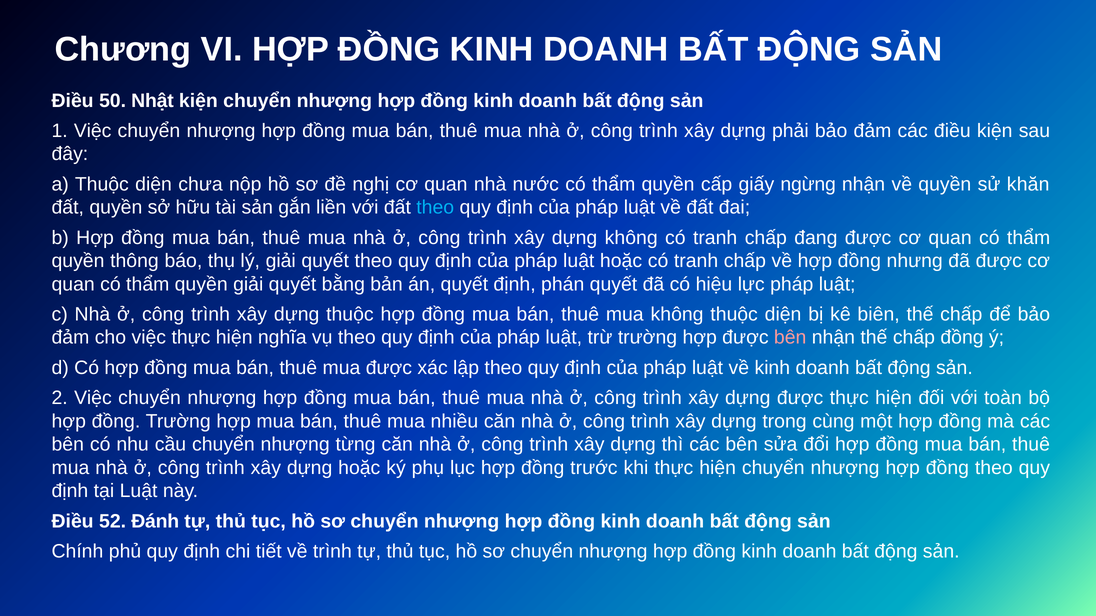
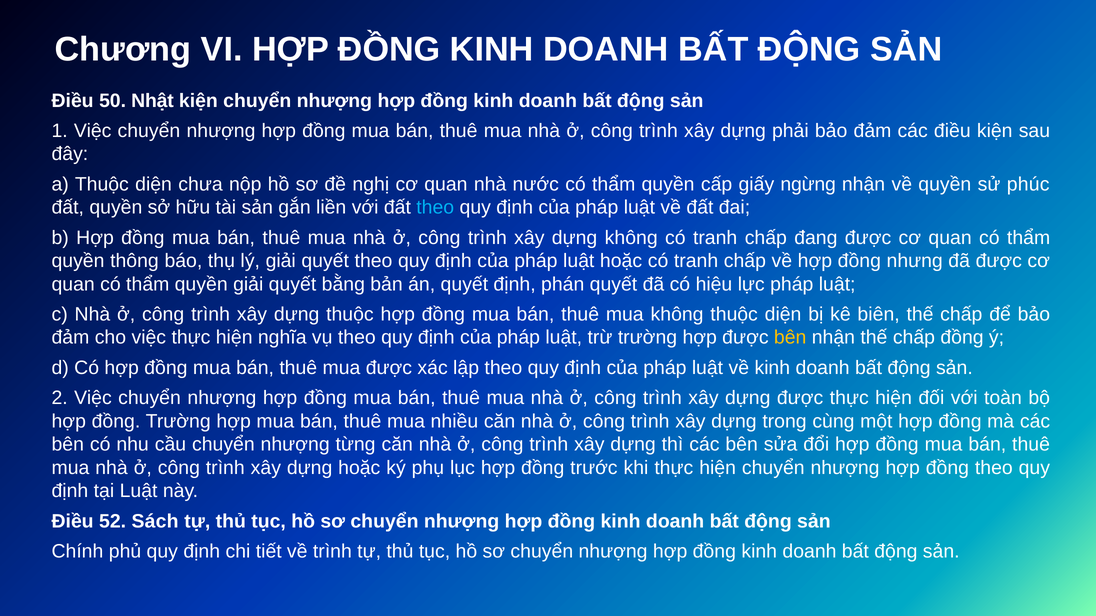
khăn: khăn -> phúc
bên at (790, 338) colour: pink -> yellow
Đánh: Đánh -> Sách
